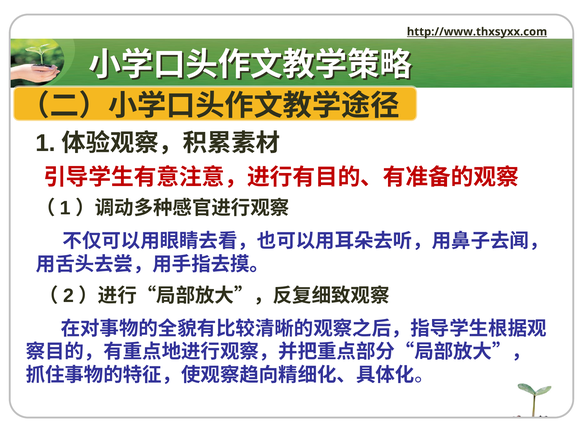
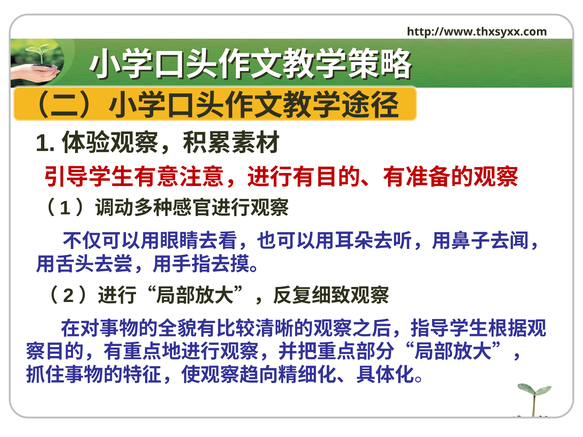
http://www.thxsyxx.com underline: present -> none
